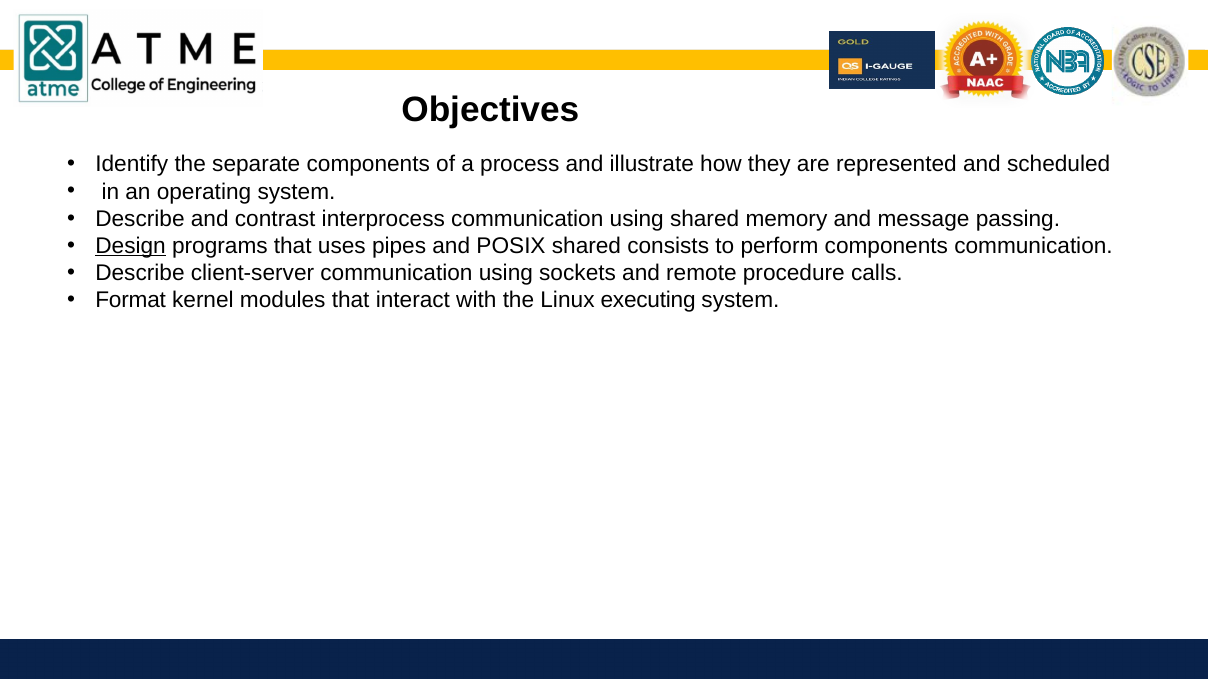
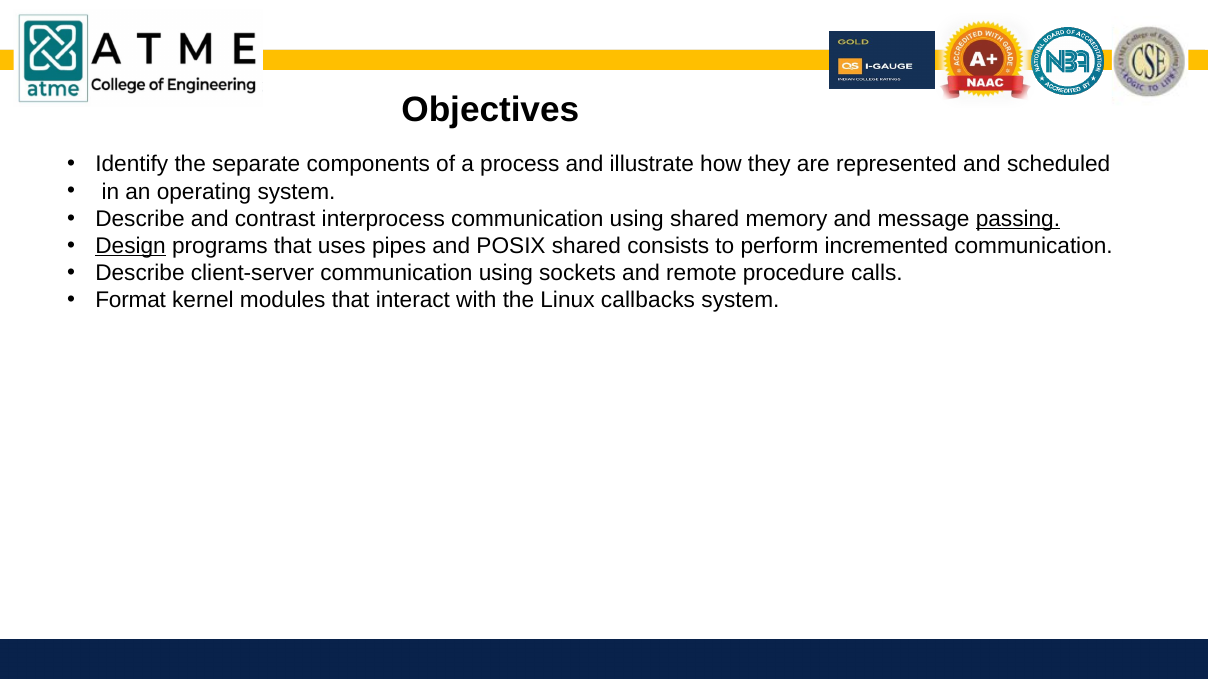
passing underline: none -> present
perform components: components -> incremented
executing: executing -> callbacks
